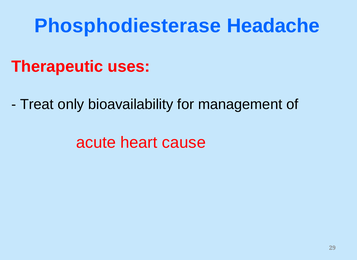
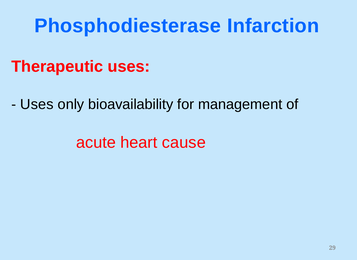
Headache: Headache -> Infarction
Treat at (37, 104): Treat -> Uses
